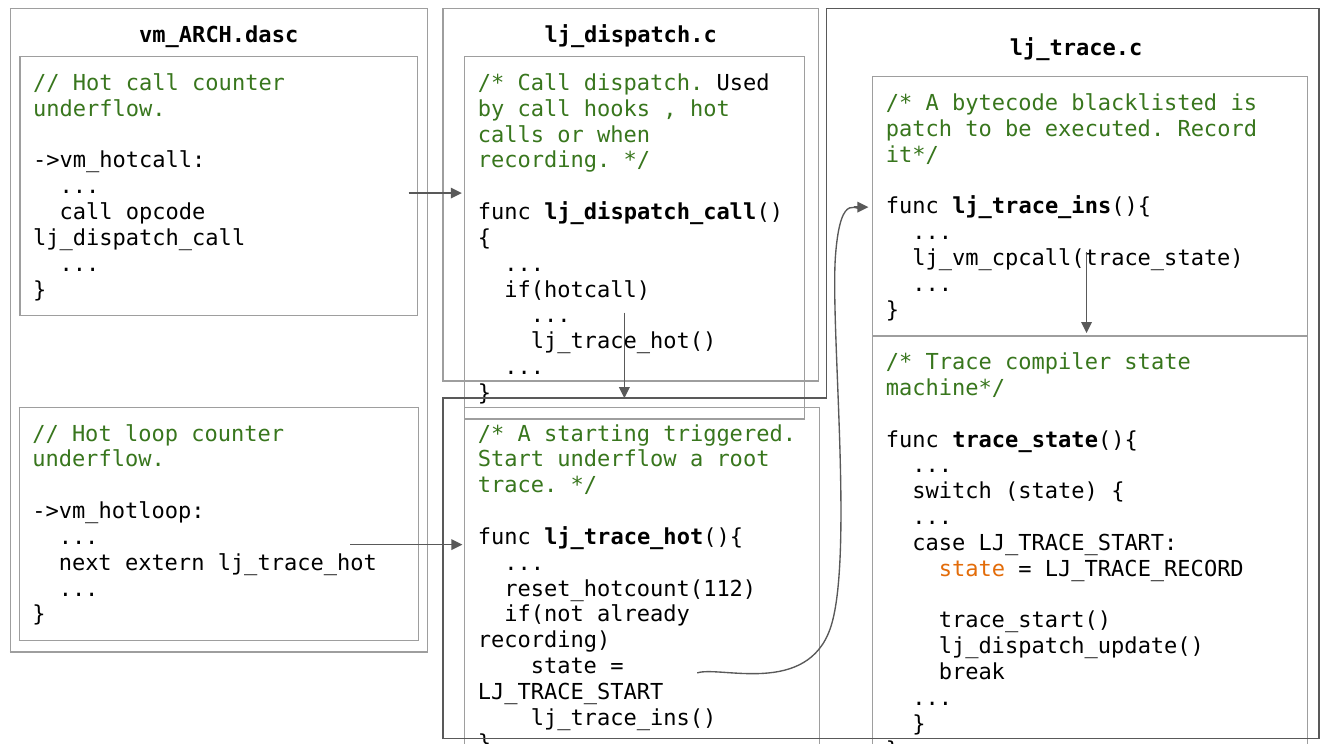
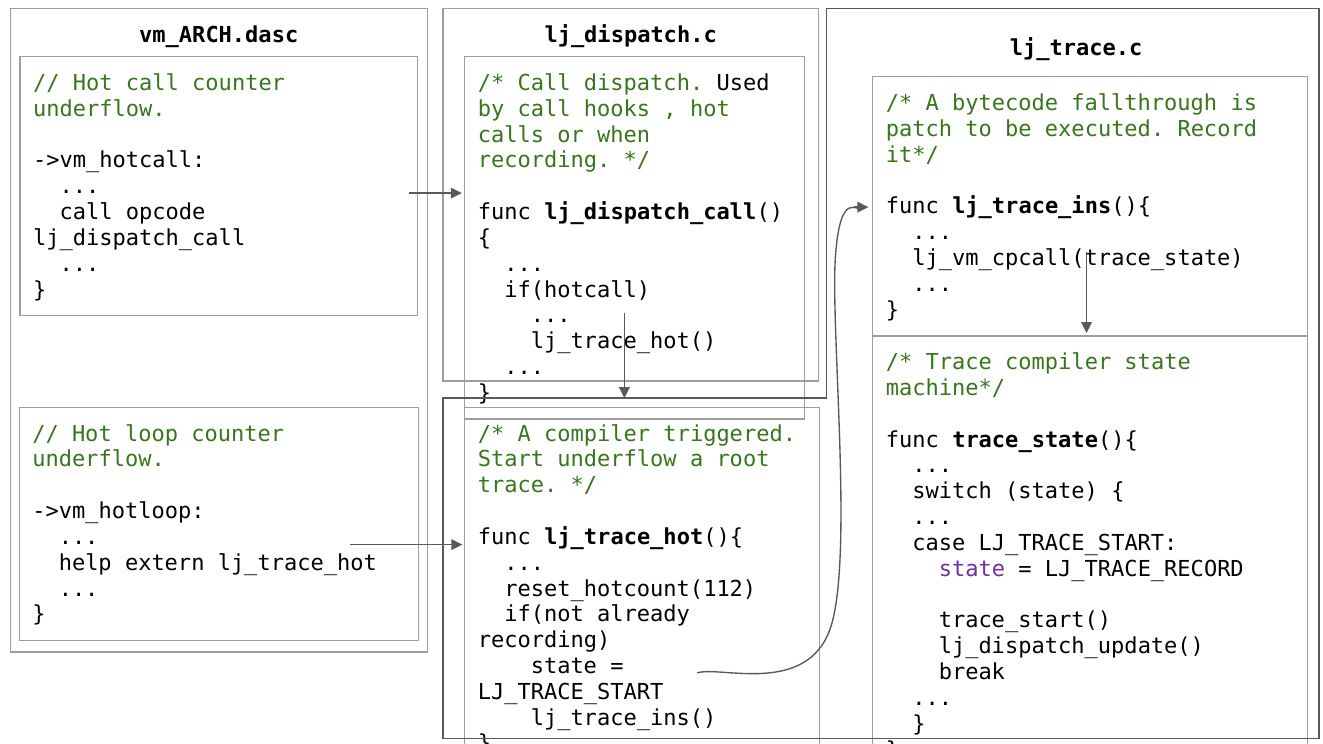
blacklisted: blacklisted -> fallthrough
A starting: starting -> compiler
next: next -> help
state at (972, 569) colour: orange -> purple
